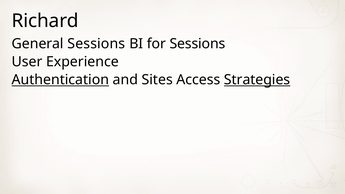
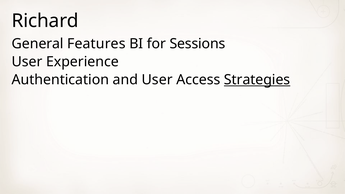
General Sessions: Sessions -> Features
Authentication underline: present -> none
and Sites: Sites -> User
